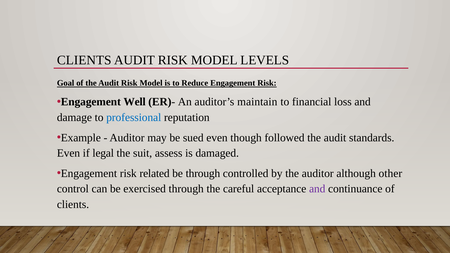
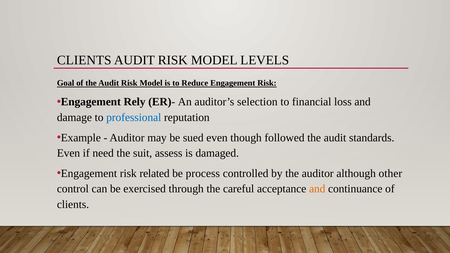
Well: Well -> Rely
maintain: maintain -> selection
legal: legal -> need
be through: through -> process
and at (317, 189) colour: purple -> orange
